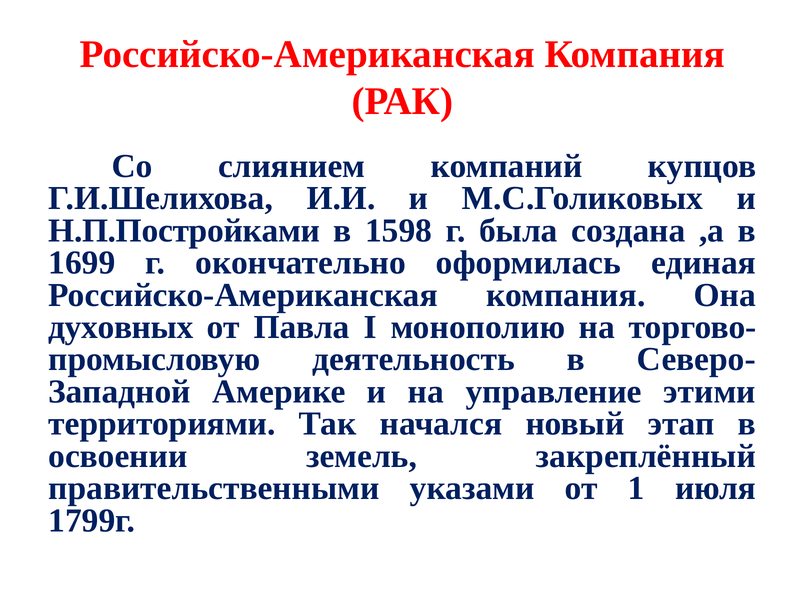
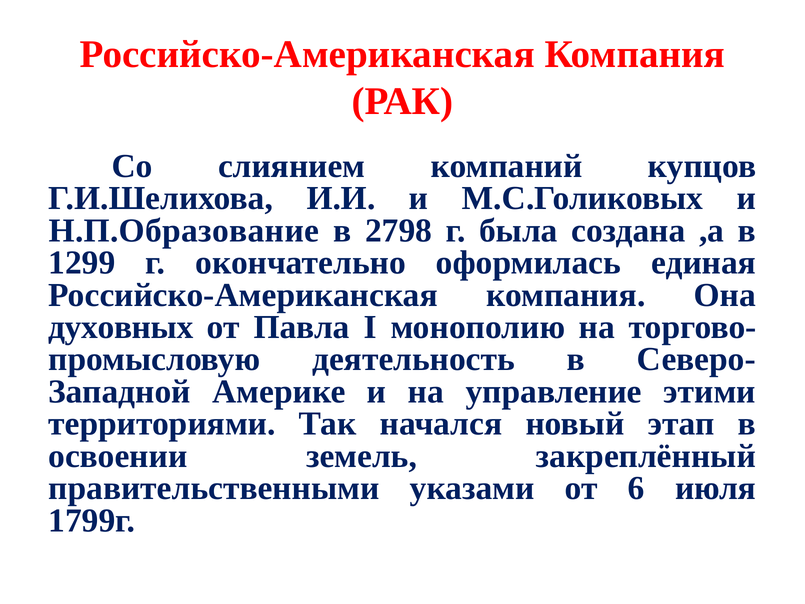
Н.П.Постройками: Н.П.Постройками -> Н.П.Образование
1598: 1598 -> 2798
1699: 1699 -> 1299
1: 1 -> 6
